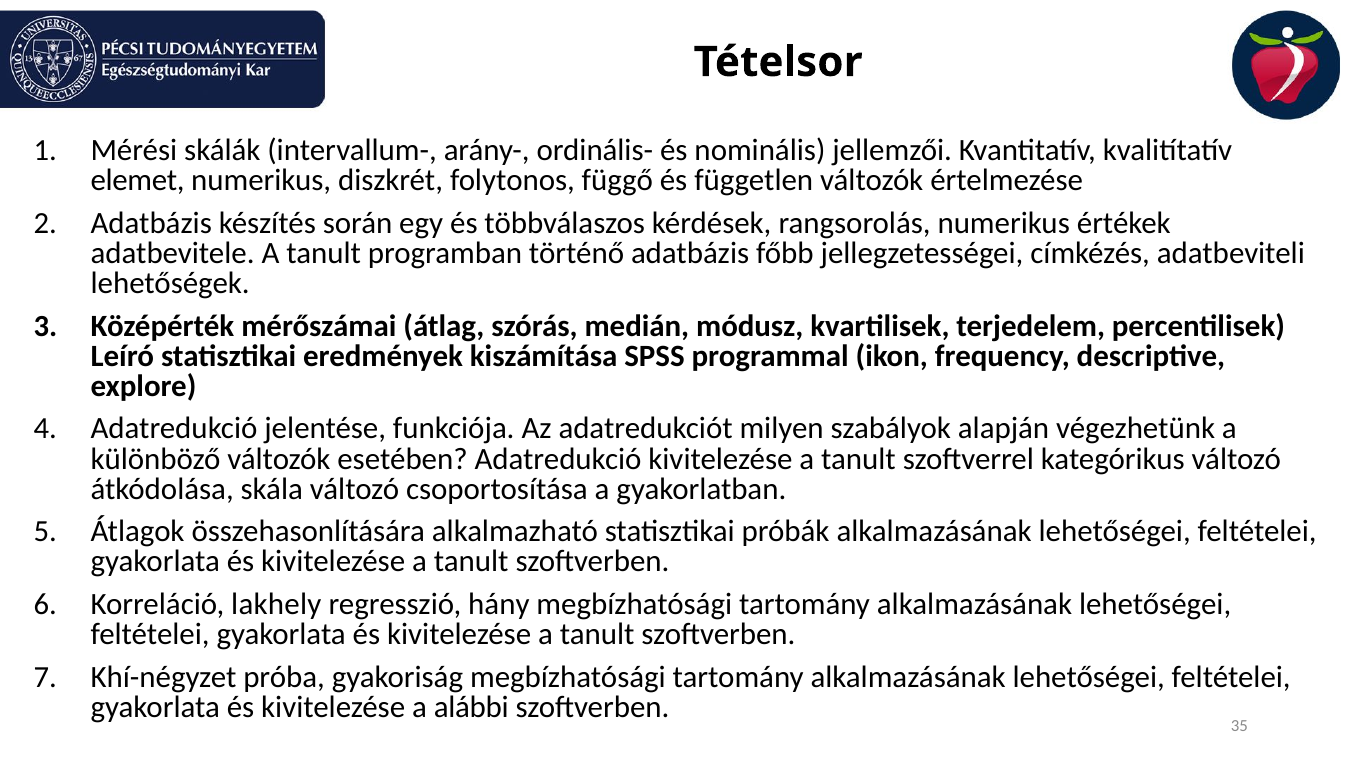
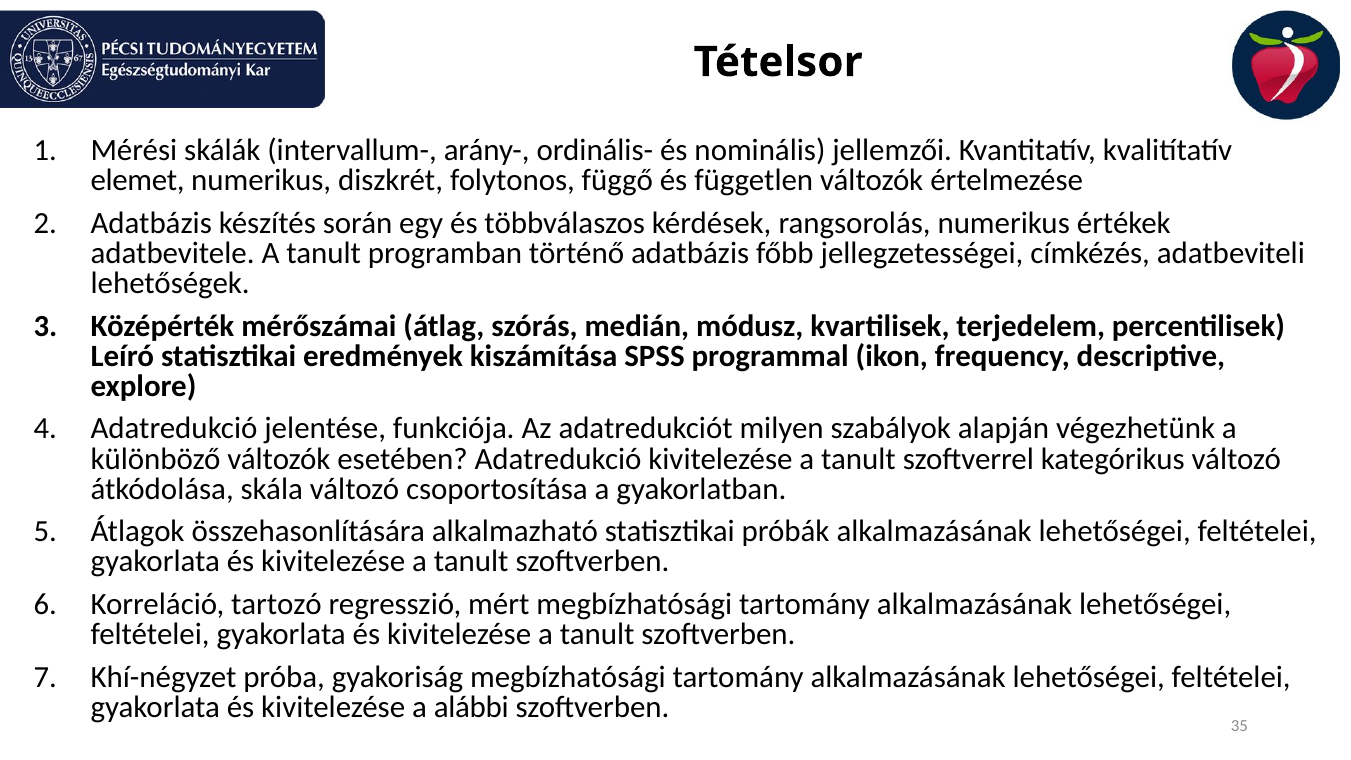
lakhely: lakhely -> tartozó
hány: hány -> mért
